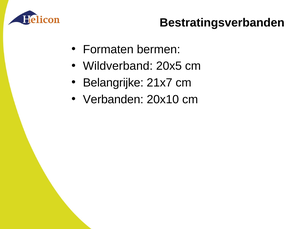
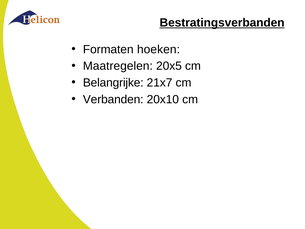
Bestratingsverbanden underline: none -> present
bermen: bermen -> hoeken
Wildverband: Wildverband -> Maatregelen
